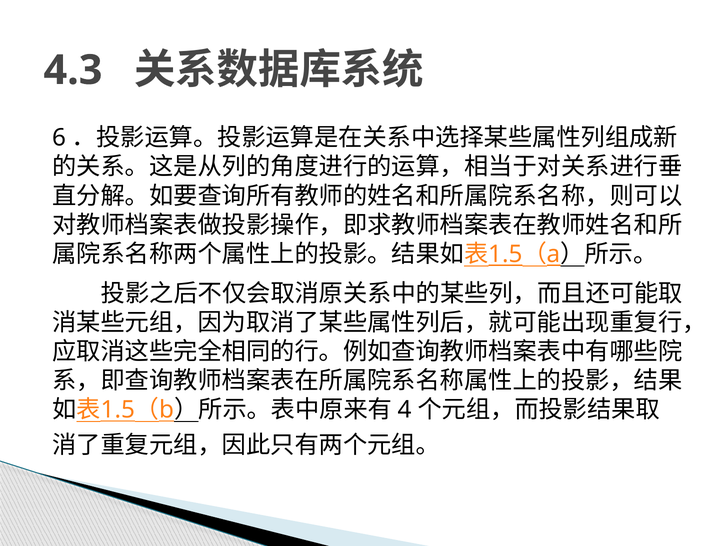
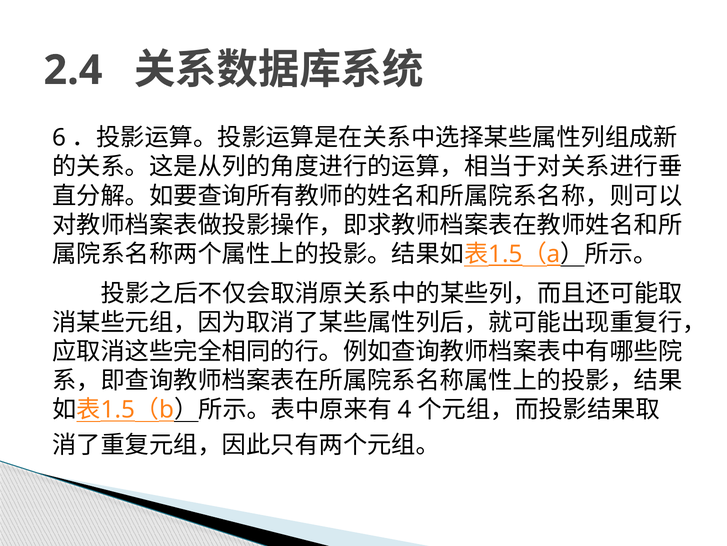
4.3: 4.3 -> 2.4
